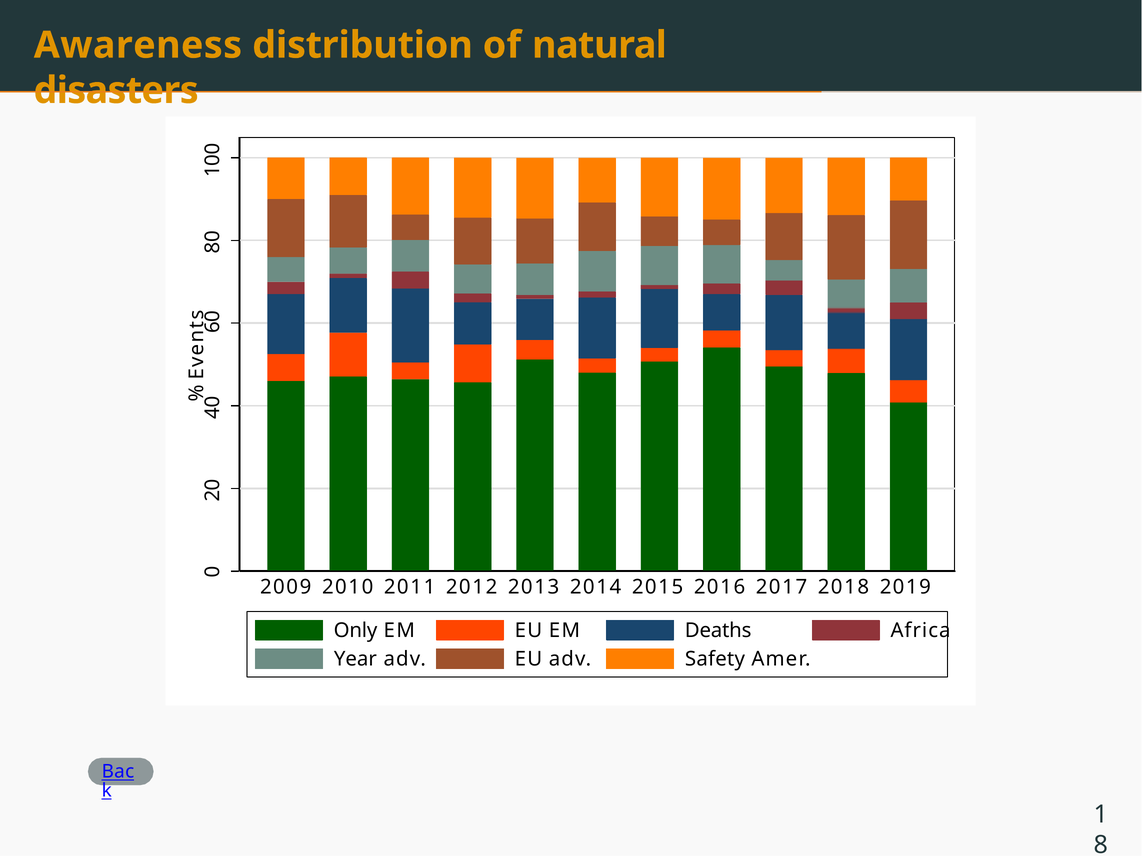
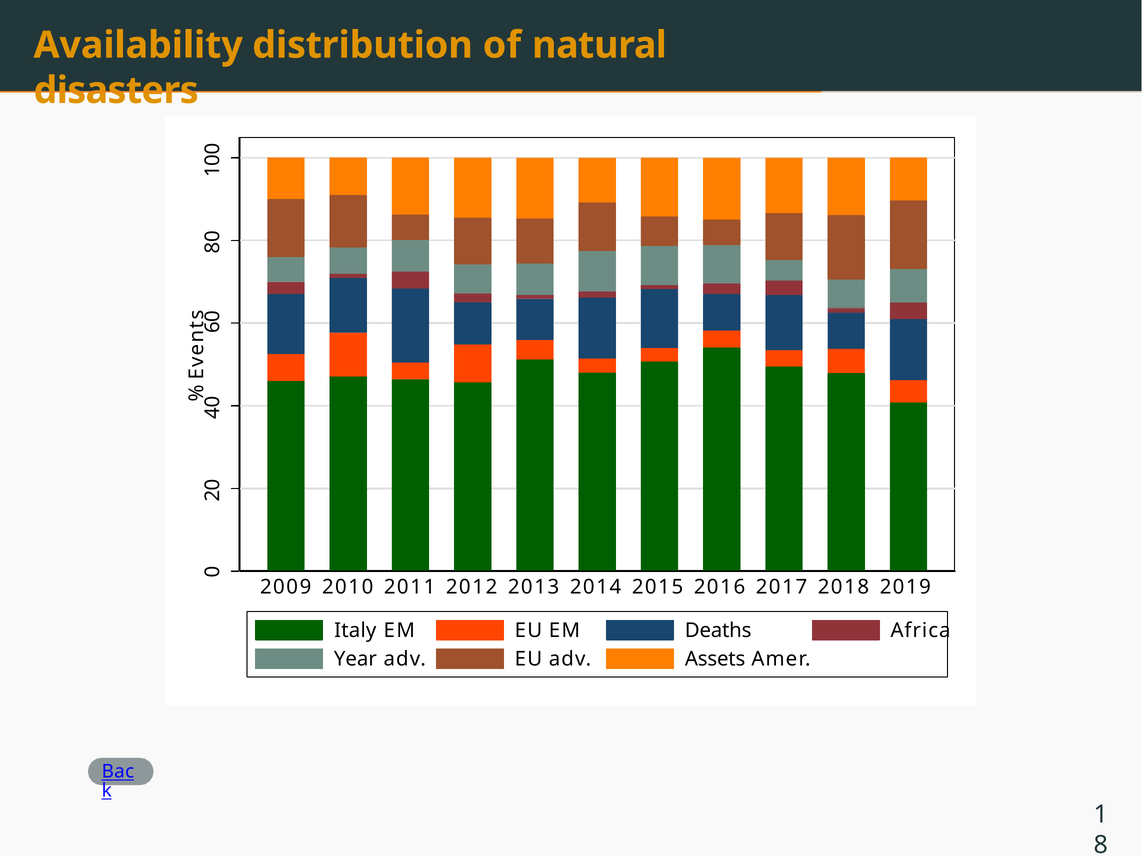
Awareness: Awareness -> Availability
Only: Only -> Italy
Safety: Safety -> Assets
